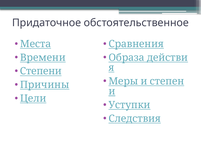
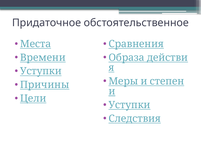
Степени at (41, 71): Степени -> Уступки
